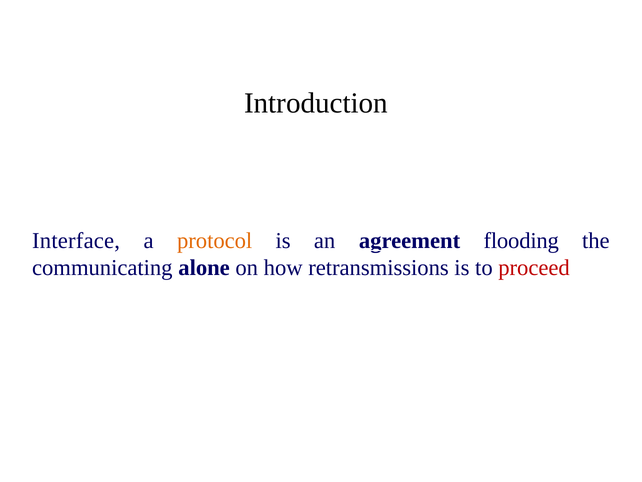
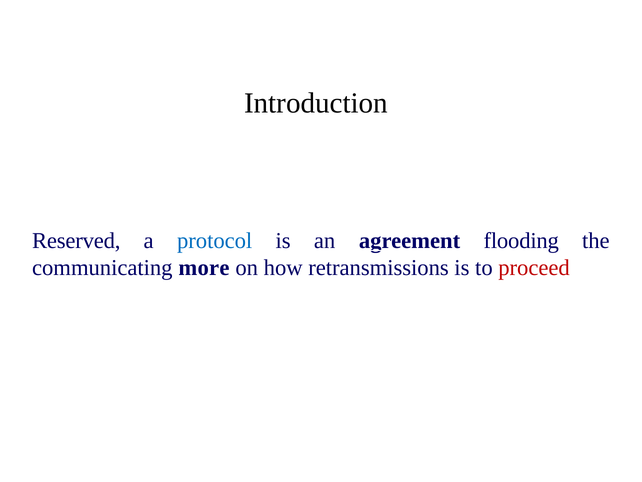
Interface: Interface -> Reserved
protocol colour: orange -> blue
alone: alone -> more
